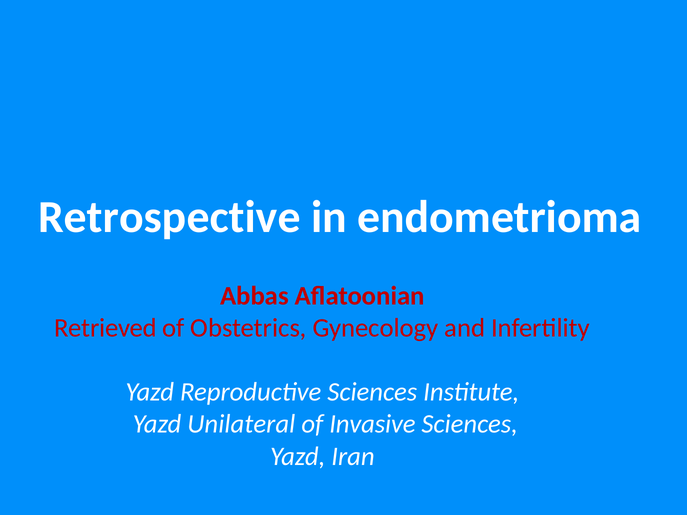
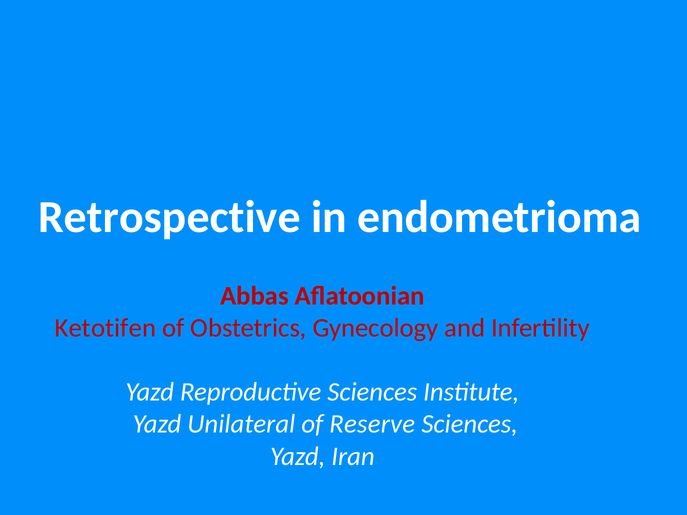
Retrieved: Retrieved -> Ketotifen
Invasive: Invasive -> Reserve
